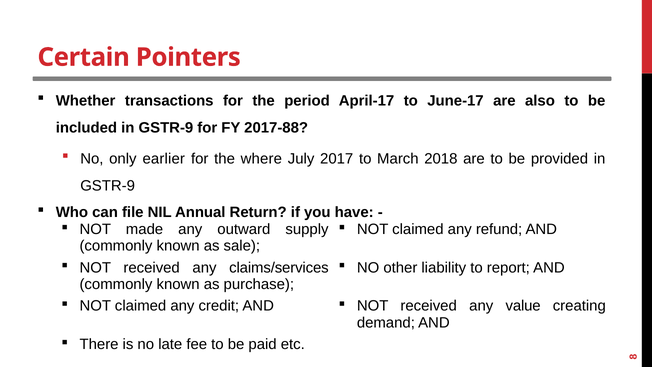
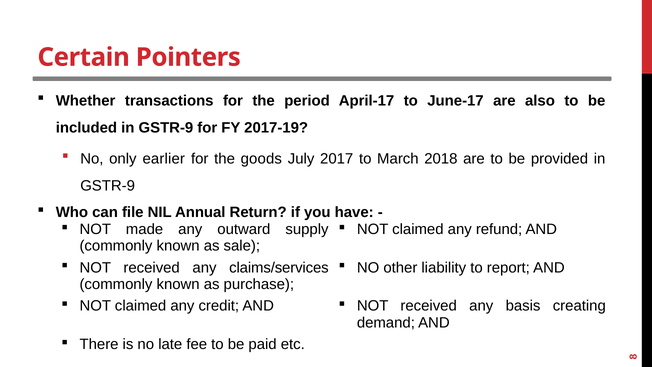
2017-88: 2017-88 -> 2017-19
where: where -> goods
value: value -> basis
